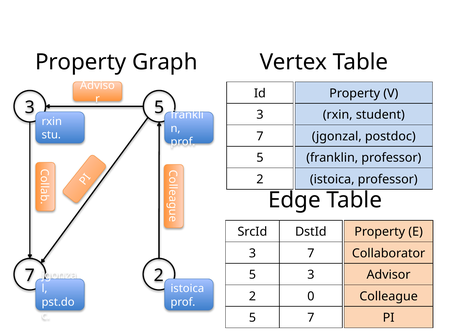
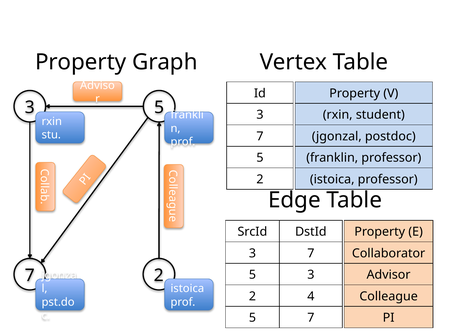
0: 0 -> 4
